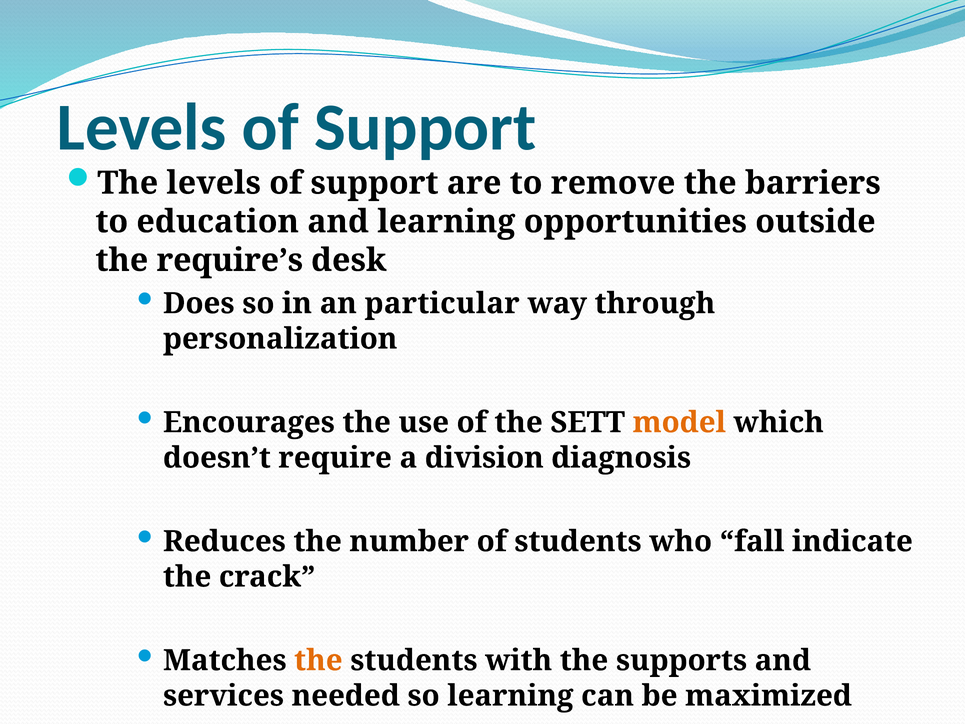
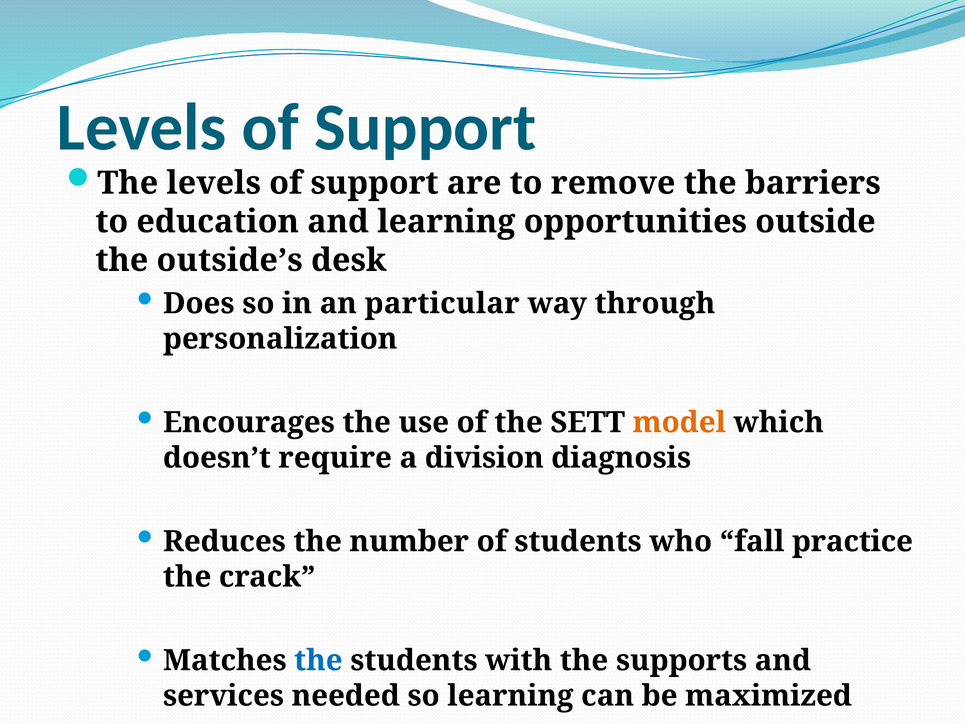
require’s: require’s -> outside’s
indicate: indicate -> practice
the at (318, 660) colour: orange -> blue
